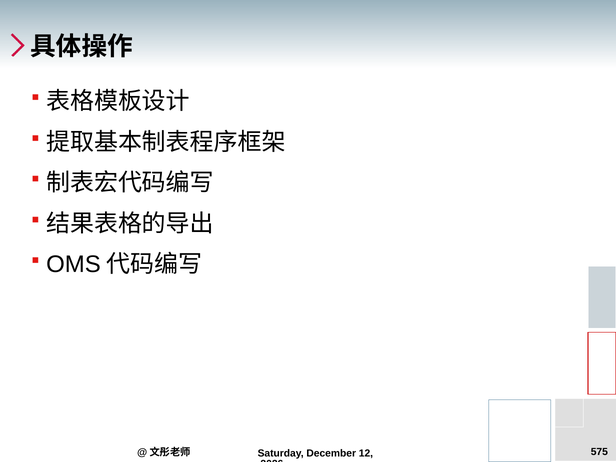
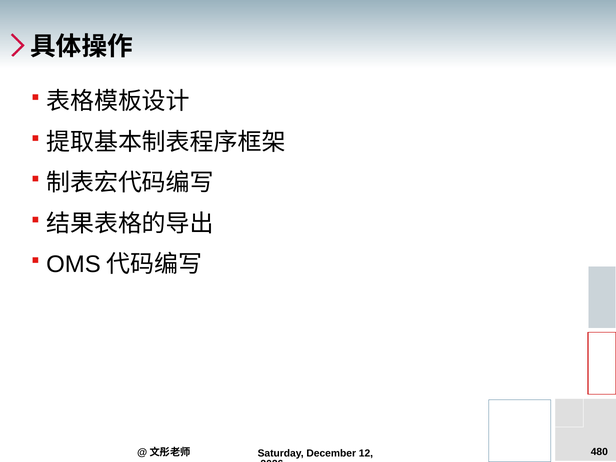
575: 575 -> 480
